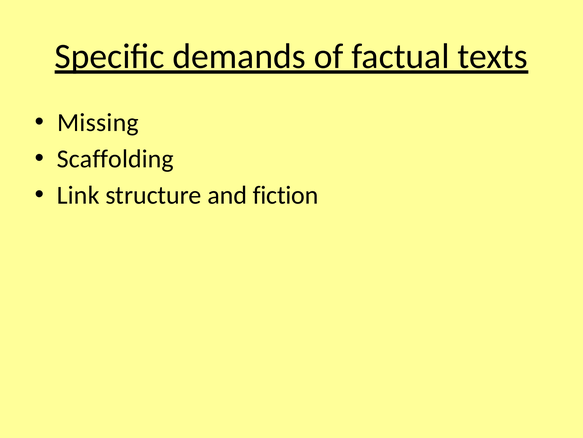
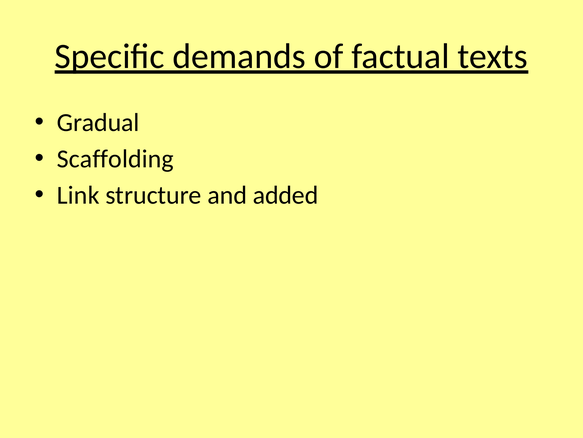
Missing: Missing -> Gradual
fiction: fiction -> added
